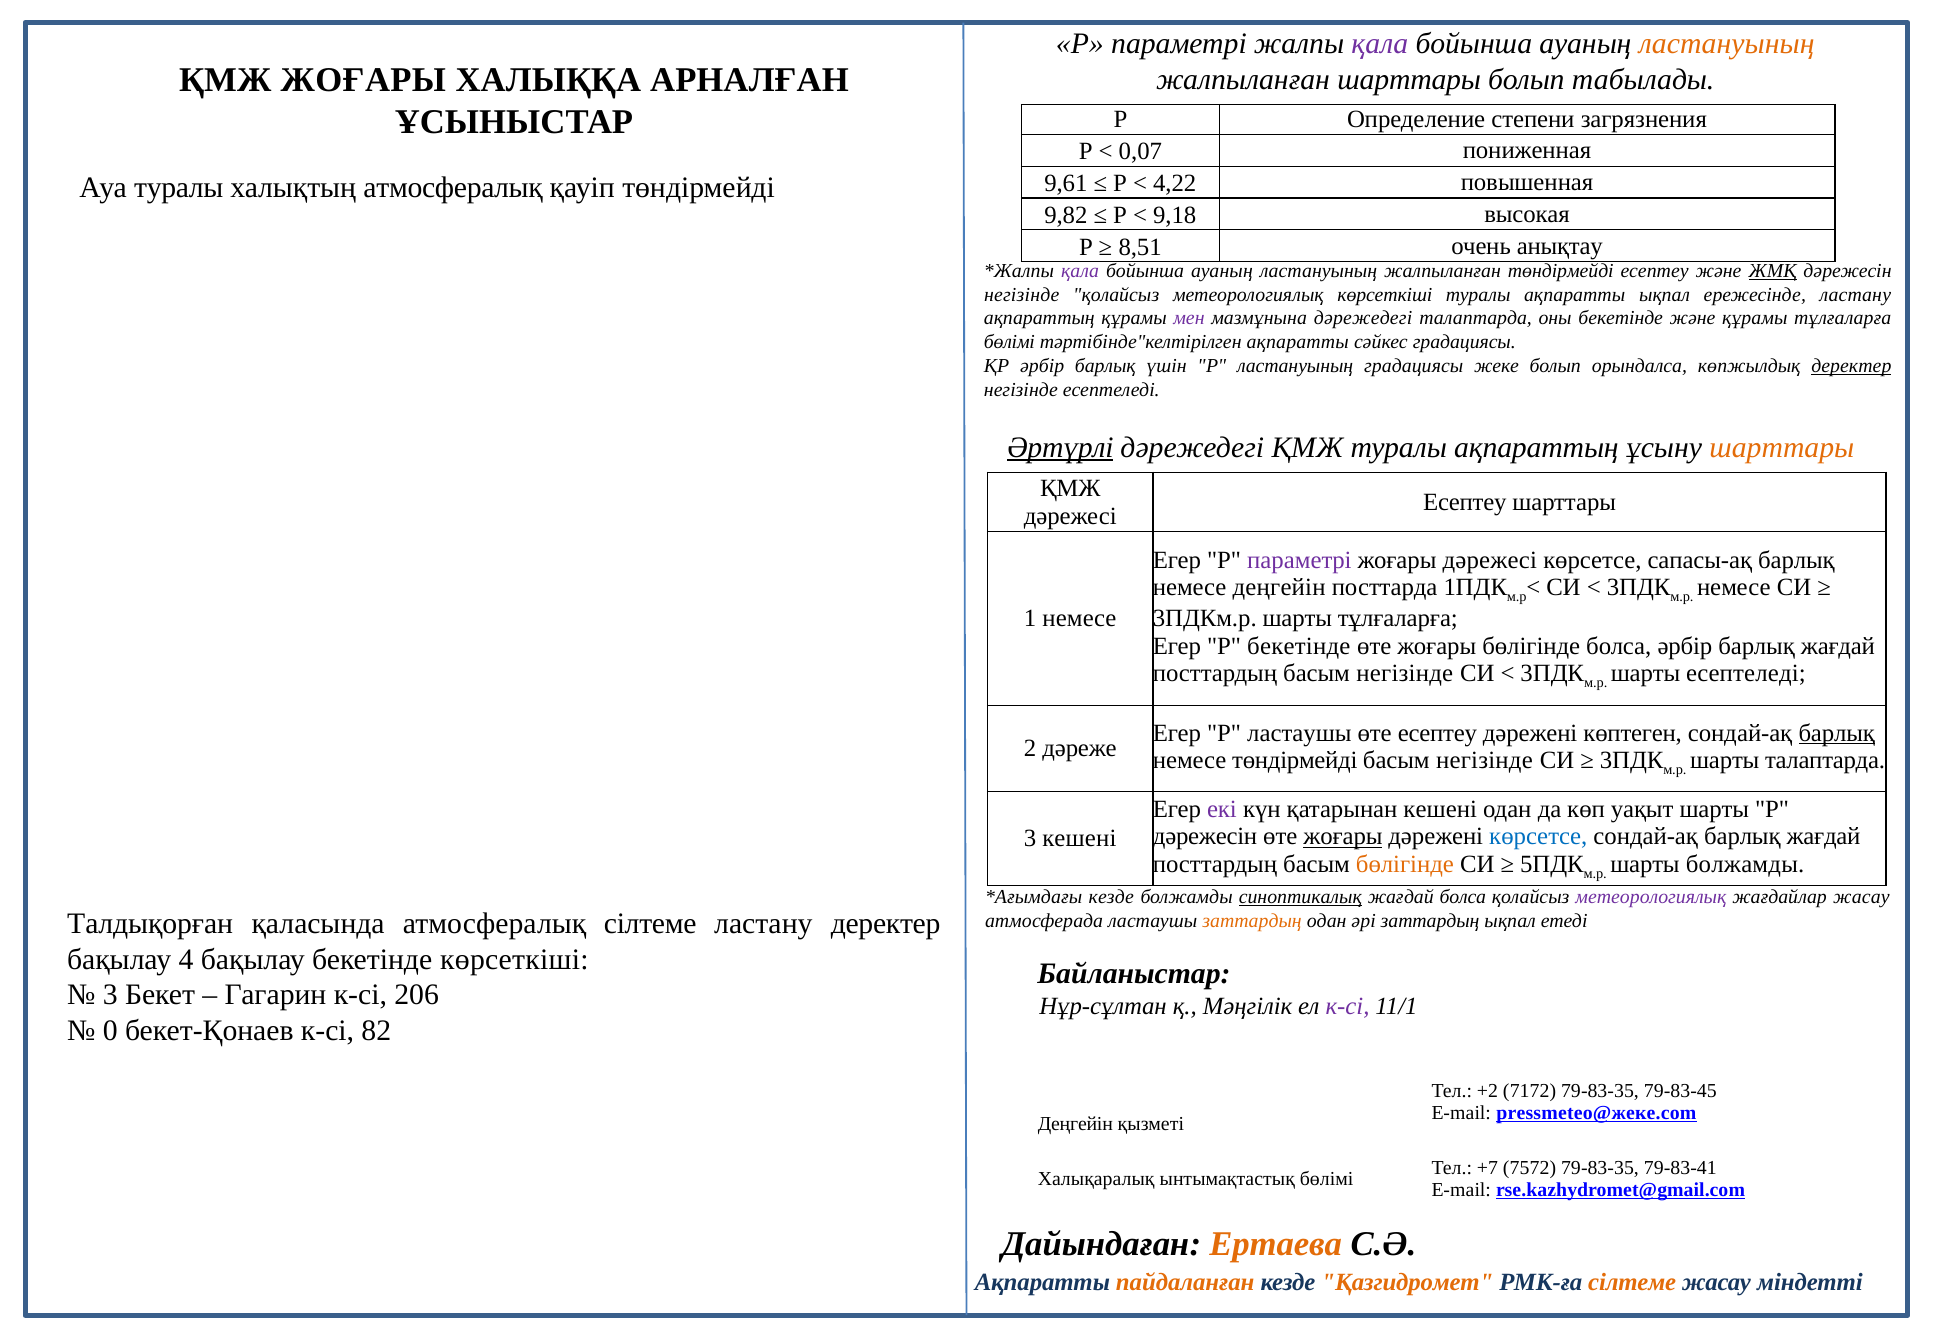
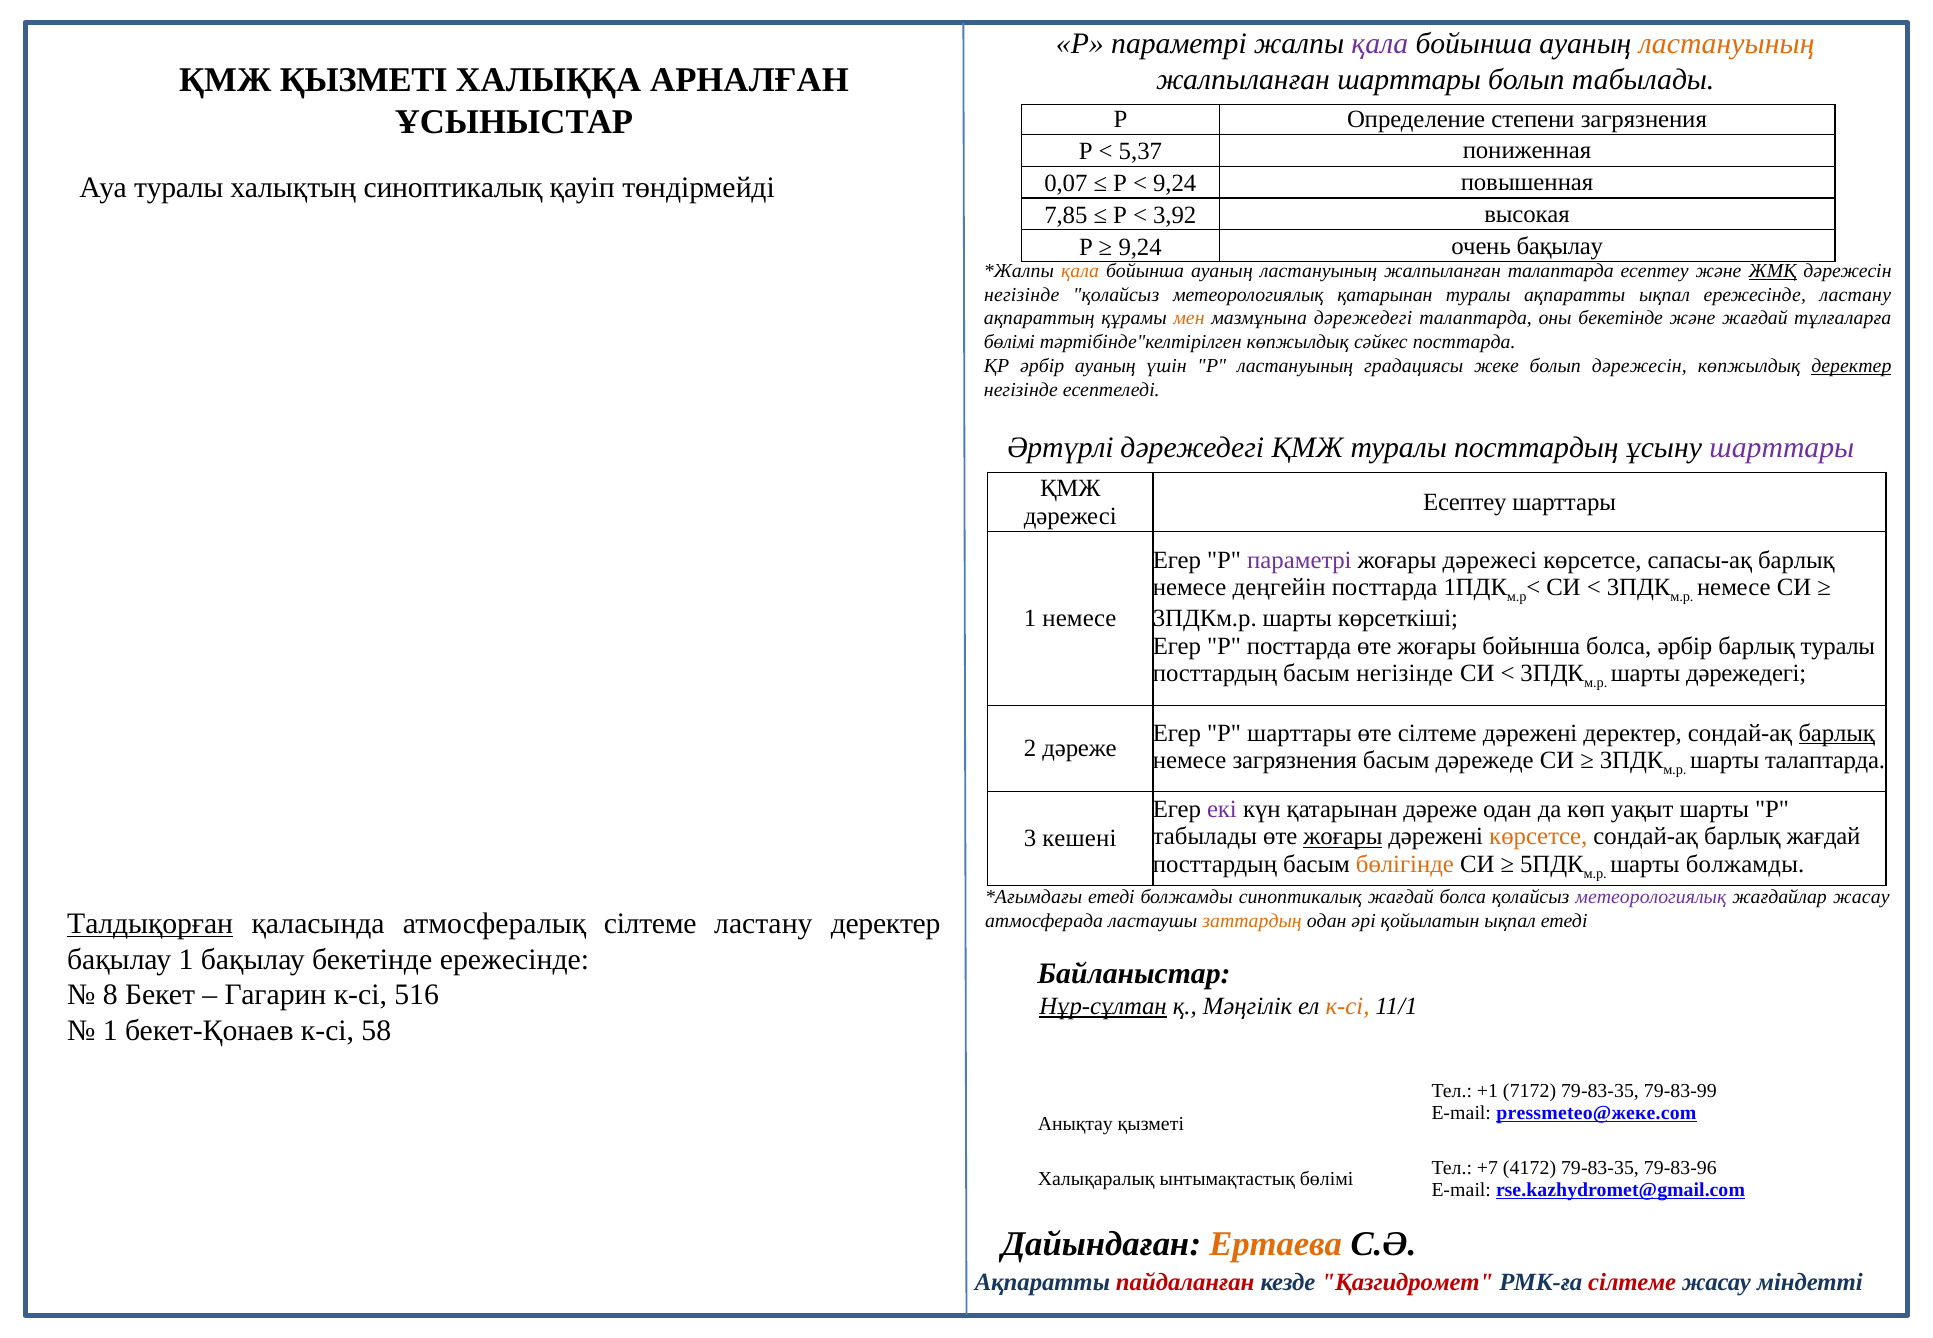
ҚМЖ ЖОҒАРЫ: ЖОҒАРЫ -> ҚЫЗМЕТІ
0,07: 0,07 -> 5,37
9,61: 9,61 -> 0,07
4,22 at (1175, 183): 4,22 -> 9,24
халықтың атмосфералық: атмосфералық -> синоптикалық
9,82: 9,82 -> 7,85
9,18: 9,18 -> 3,92
8,51 at (1140, 247): 8,51 -> 9,24
очень анықтау: анықтау -> бақылау
қала at (1080, 271) colour: purple -> orange
жалпыланған төндірмейді: төндірмейді -> талаптарда
метеорологиялық көрсеткіші: көрсеткіші -> қатарынан
мен colour: purple -> orange
және құрамы: құрамы -> жағдай
тәртібінде"келтірілген ақпаратты: ақпаратты -> көпжылдық
сәйкес градациясы: градациясы -> посттарда
ҚР әрбір барлық: барлық -> ауаның
болып орындалса: орындалса -> дәрежесін
Әртүрлі underline: present -> none
ҚМЖ туралы ақпараттың: ақпараттың -> посттардың
шарттары at (1782, 447) colour: orange -> purple
шарты тұлғаларға: тұлғаларға -> көрсеткіші
P бекетінде: бекетінде -> посттарда
жоғары бөлігінде: бөлігінде -> бойынша
жағдай at (1838, 646): жағдай -> туралы
шарты есептеледі: есептеледі -> дәрежедегі
Р ластаушы: ластаушы -> шарттары
өте есептеу: есептеу -> сілтеме
дәрежені көптеген: көптеген -> деректер
немесе төндірмейді: төндірмейді -> загрязнения
негізінде at (1484, 760): негізінде -> дәрежеде
қатарынан кешені: кешені -> дәреже
дәрежесін at (1205, 837): дәрежесін -> табылады
көрсетсе at (1538, 837) colour: blue -> orange
кезде at (1111, 897): кезде -> етеді
синоптикалық at (1300, 897) underline: present -> none
Талдықорған underline: none -> present
әрі заттардың: заттардың -> қойылатын
бақылау 4: 4 -> 1
бекетінде көрсеткіші: көрсеткіші -> ережесінде
3 at (110, 995): 3 -> 8
206: 206 -> 516
Нұр-сұлтан underline: none -> present
к-сі at (1348, 1006) colour: purple -> orange
0 at (110, 1031): 0 -> 1
82: 82 -> 58
+2: +2 -> +1
79-83-45: 79-83-45 -> 79-83-99
Деңгейін at (1075, 1124): Деңгейін -> Анықтау
7572: 7572 -> 4172
79-83-41: 79-83-41 -> 79-83-96
пайдаланған colour: orange -> red
Қазгидромет colour: orange -> red
сілтеме at (1632, 1282) colour: orange -> red
